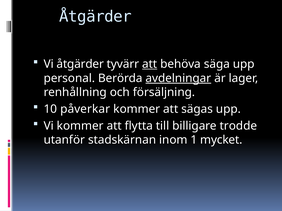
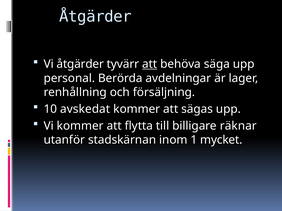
avdelningar underline: present -> none
påverkar: påverkar -> avskedat
trodde: trodde -> räknar
